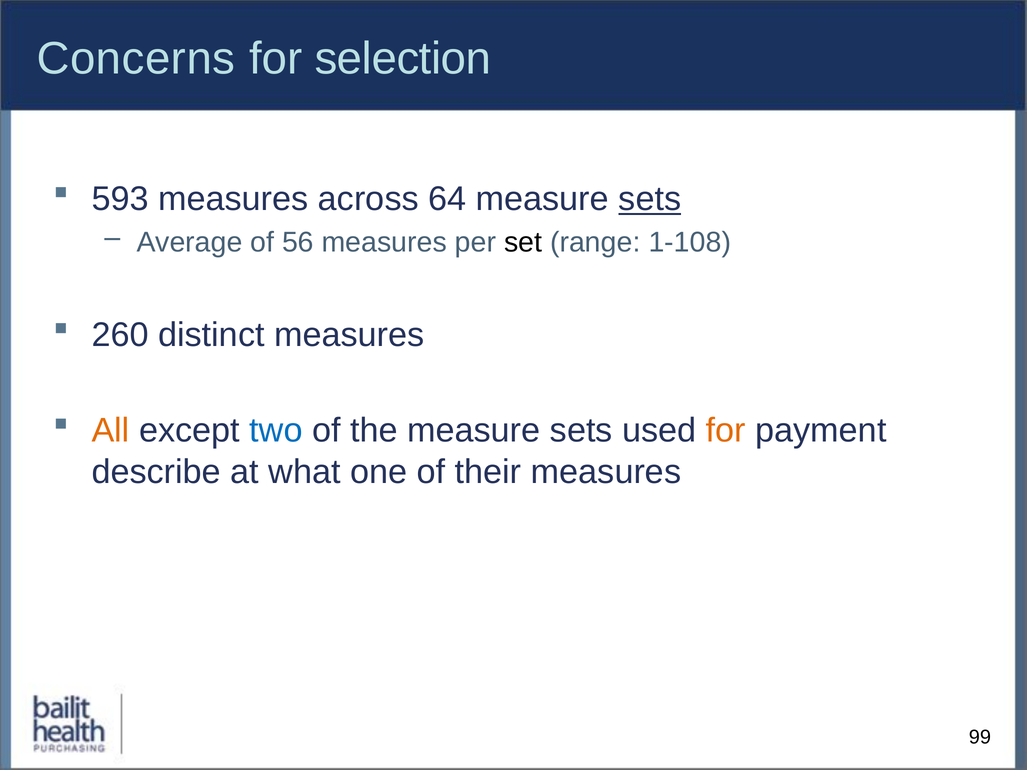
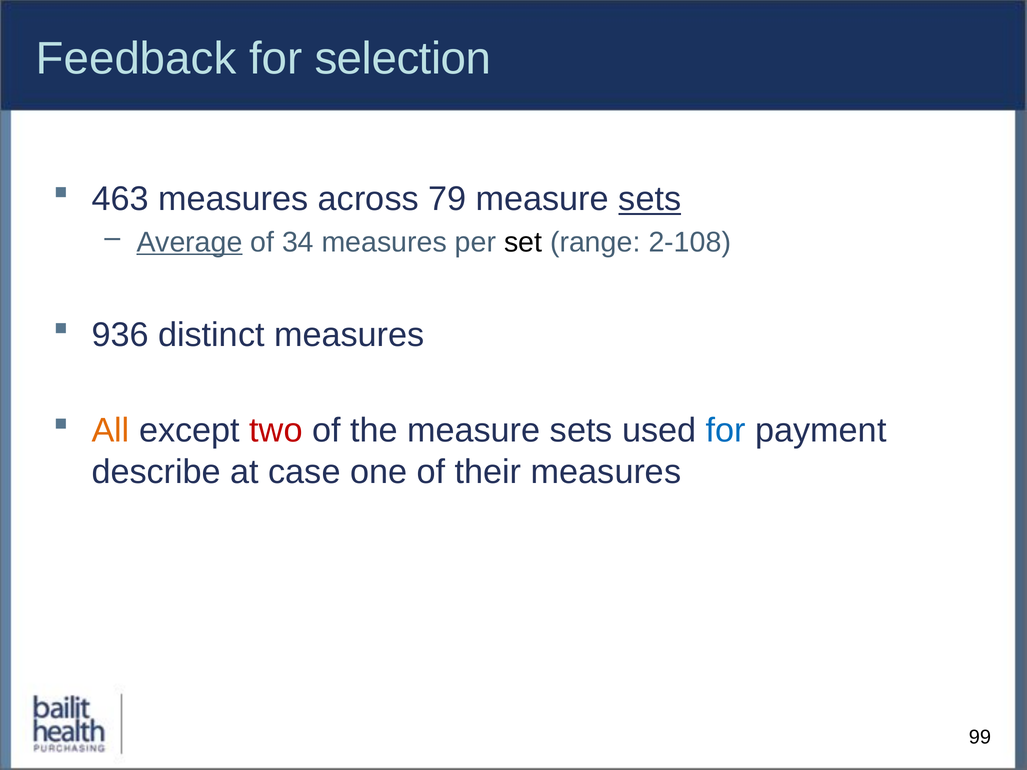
Concerns: Concerns -> Feedback
593: 593 -> 463
64: 64 -> 79
Average underline: none -> present
56: 56 -> 34
1-108: 1-108 -> 2-108
260: 260 -> 936
two colour: blue -> red
for at (726, 431) colour: orange -> blue
what: what -> case
